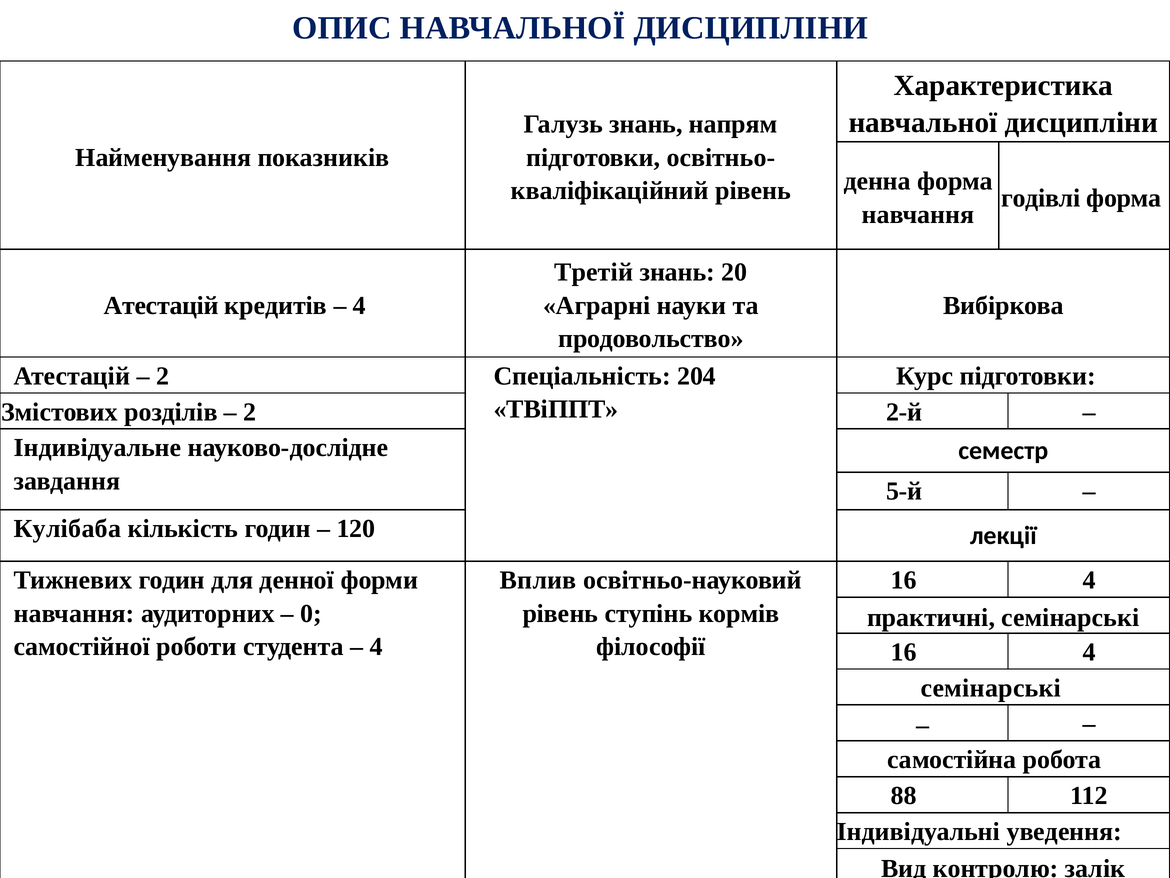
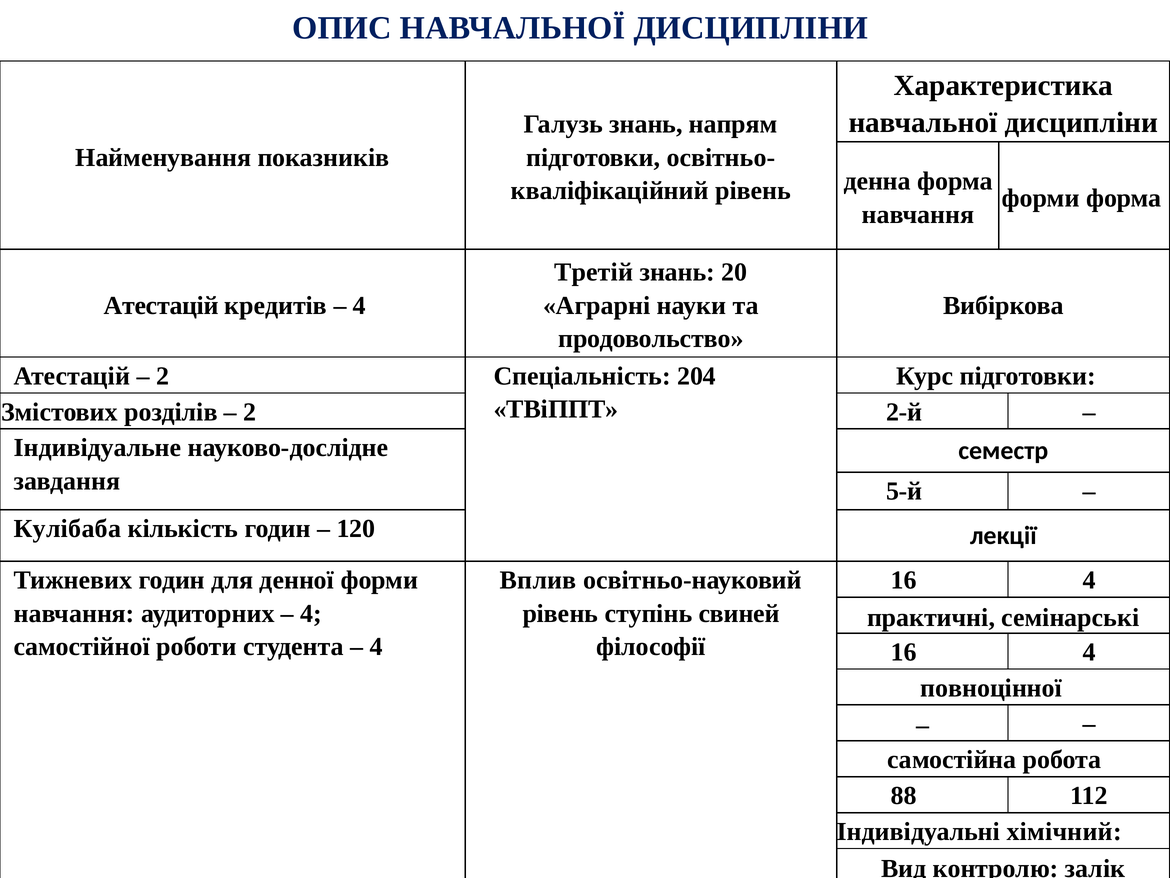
годівлі at (1041, 198): годівлі -> форми
0 at (311, 613): 0 -> 4
кормів: кормів -> свиней
семінарські at (991, 688): семінарські -> повноцінної
уведення: уведення -> хімічний
